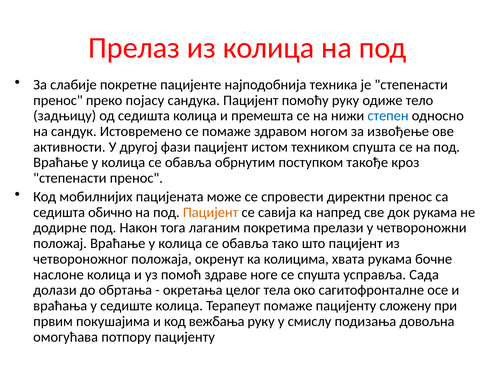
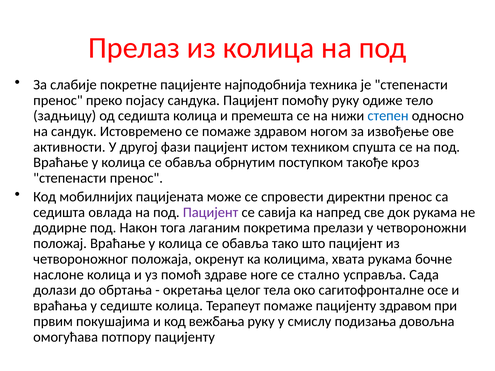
обично: обично -> овлада
Пацијент at (211, 212) colour: orange -> purple
се спушта: спушта -> стално
пацијенту сложену: сложену -> здравом
